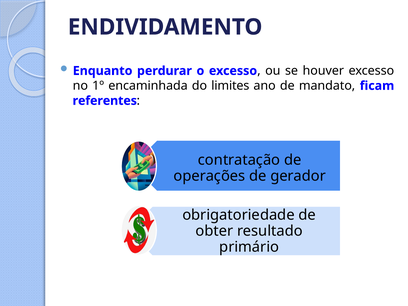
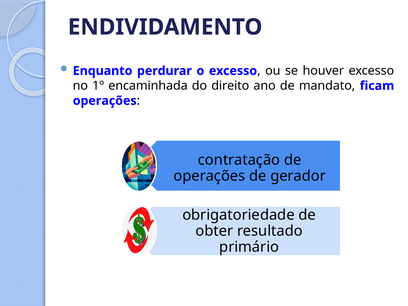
limites: limites -> direito
referentes at (105, 101): referentes -> operações
